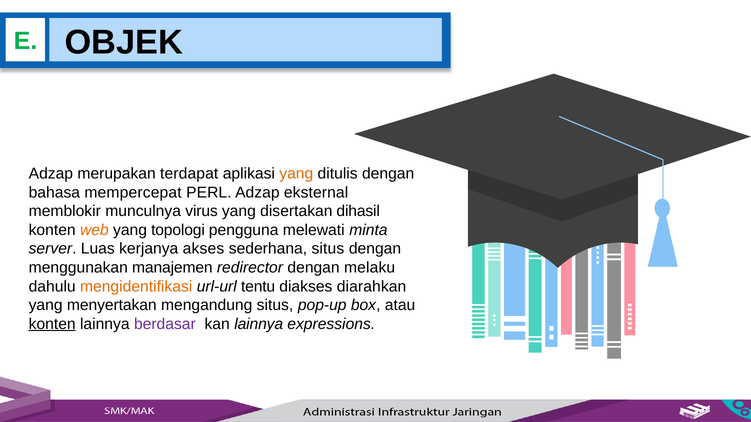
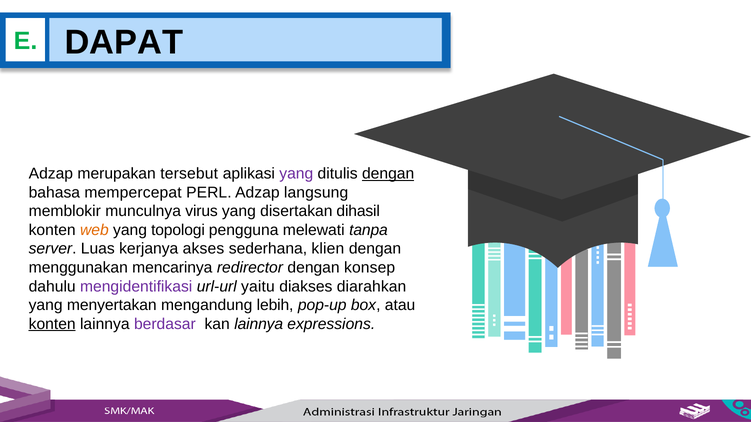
OBJEK: OBJEK -> DAPAT
terdapat: terdapat -> tersebut
yang at (296, 174) colour: orange -> purple
dengan at (388, 174) underline: none -> present
eksternal: eksternal -> langsung
minta: minta -> tanpa
sederhana situs: situs -> klien
manajemen: manajemen -> mencarinya
melaku: melaku -> konsep
mengidentifikasi colour: orange -> purple
tentu: tentu -> yaitu
mengandung situs: situs -> lebih
